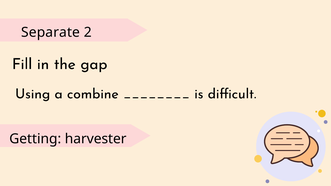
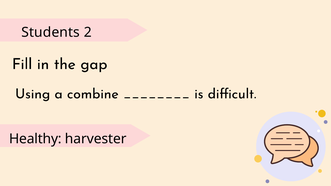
Separate: Separate -> Students
Getting: Getting -> Healthy
